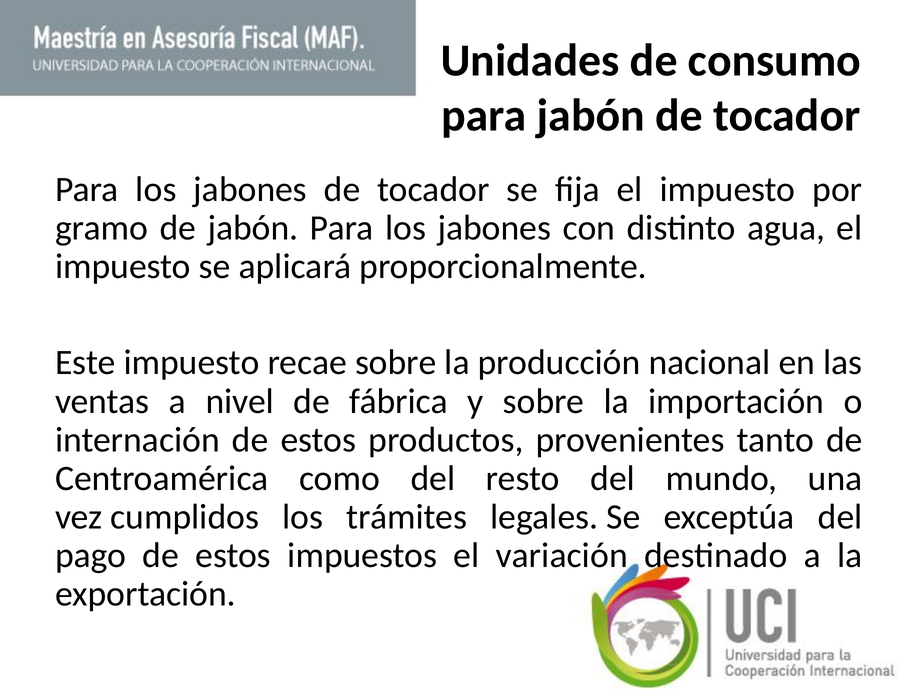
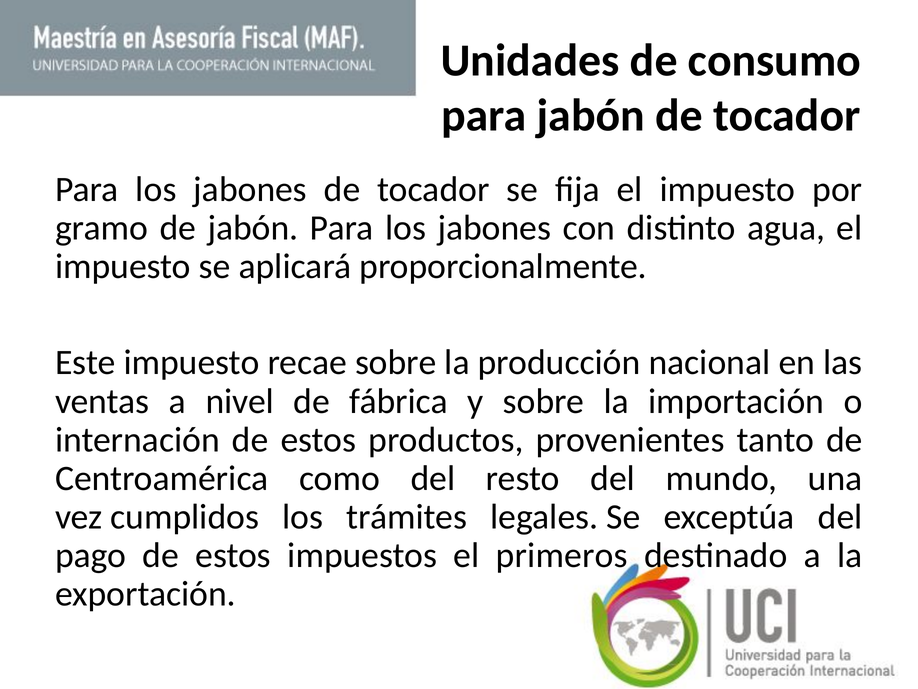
variación: variación -> primeros
